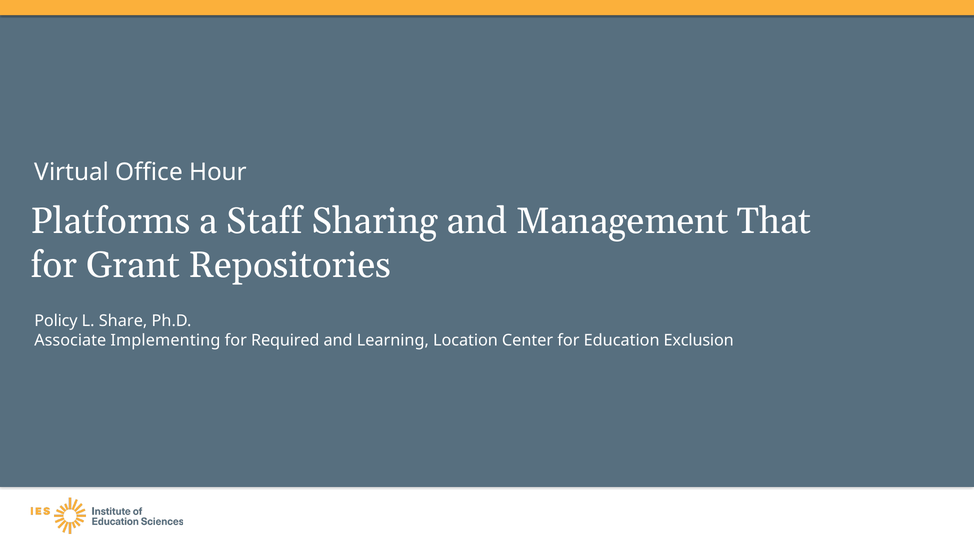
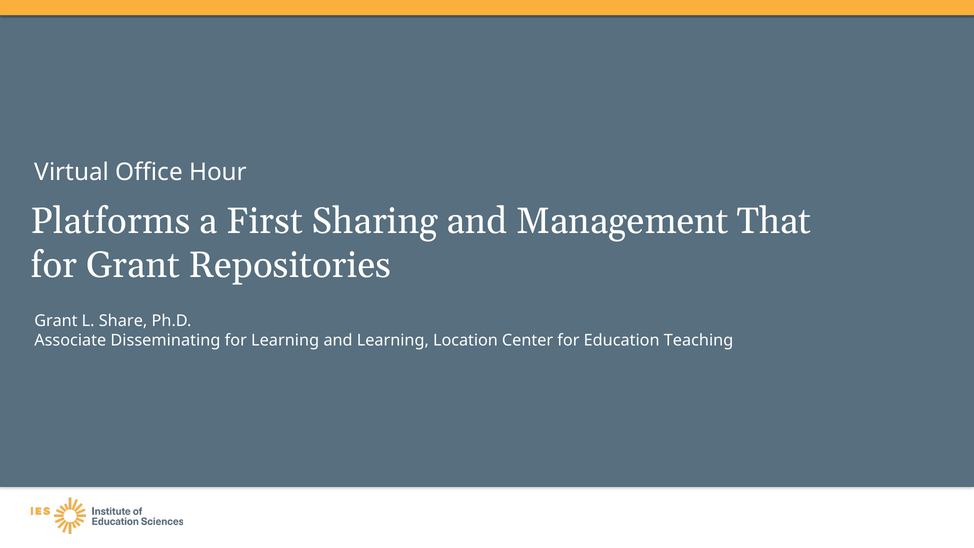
Staff: Staff -> First
Policy at (56, 321): Policy -> Grant
Implementing: Implementing -> Disseminating
for Required: Required -> Learning
Exclusion: Exclusion -> Teaching
